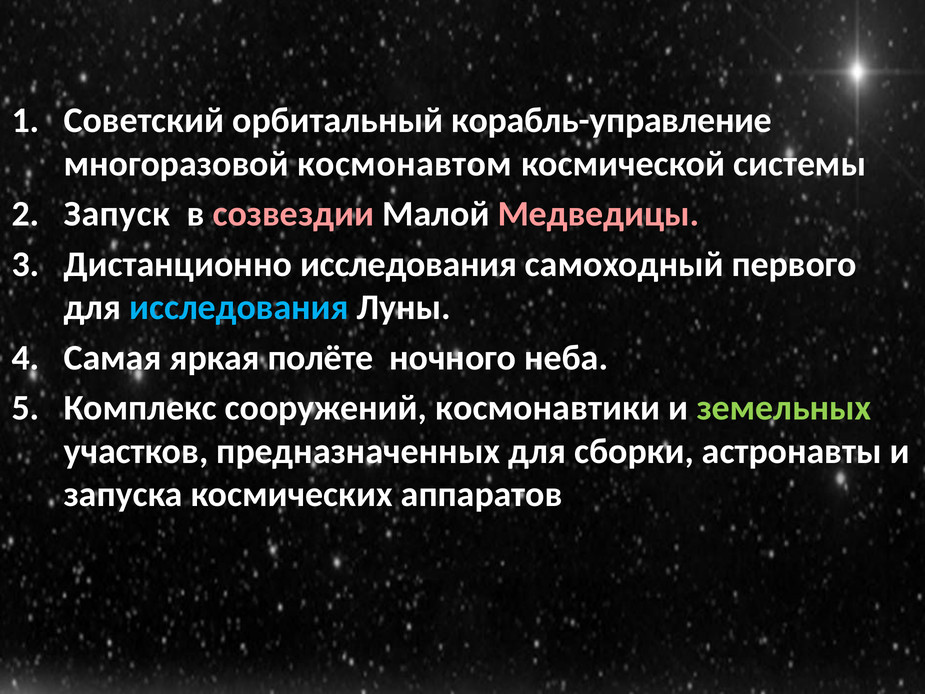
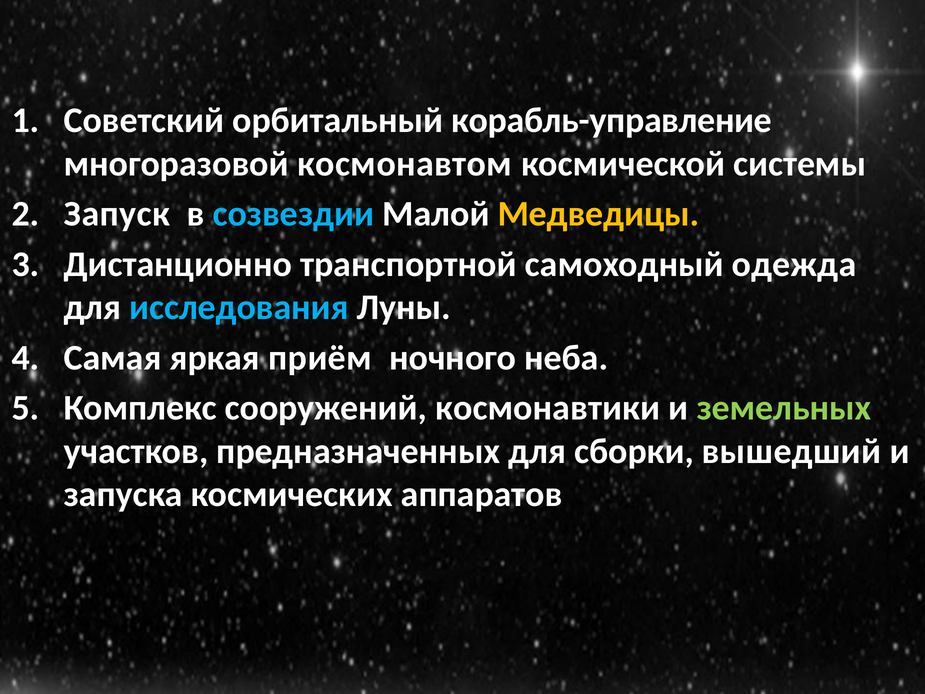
созвездии colour: pink -> light blue
Медведицы colour: pink -> yellow
Дистанционно исследования: исследования -> транспортной
первого: первого -> одежда
полёте: полёте -> приём
астронавты: астронавты -> вышедший
